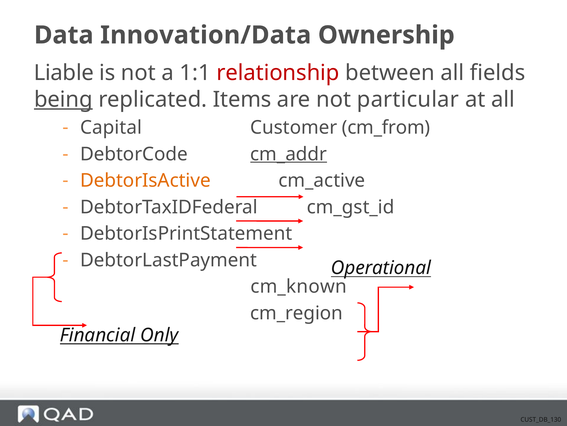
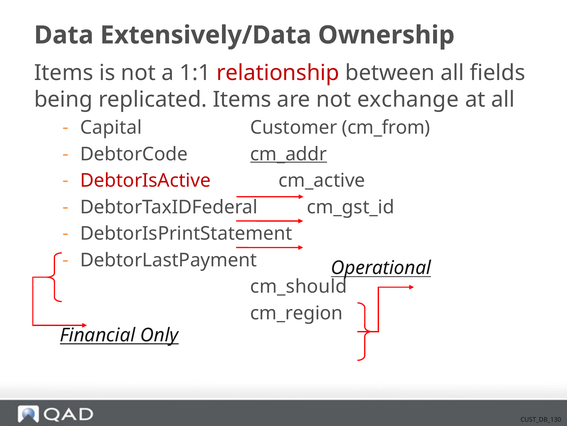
Innovation/Data: Innovation/Data -> Extensively/Data
Liable at (64, 73): Liable -> Items
being underline: present -> none
particular: particular -> exchange
DebtorIsActive colour: orange -> red
cm_known: cm_known -> cm_should
